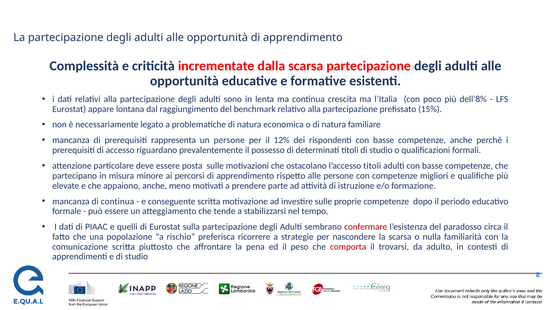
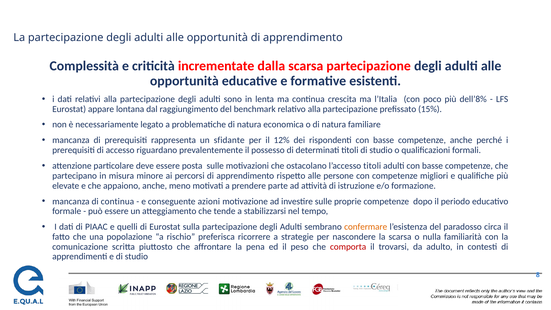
un persone: persone -> sfidante
conseguente scritta: scritta -> azioni
confermare colour: red -> orange
